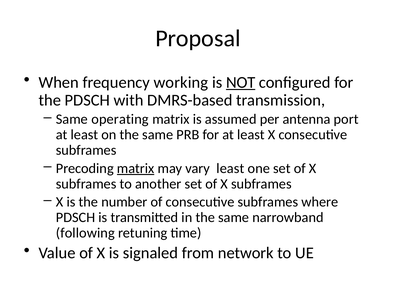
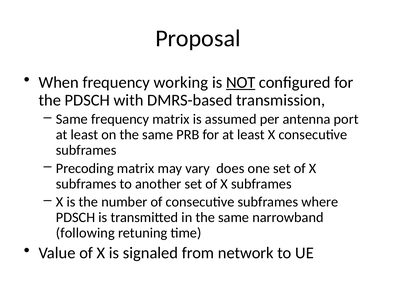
Same operating: operating -> frequency
matrix at (136, 168) underline: present -> none
vary least: least -> does
